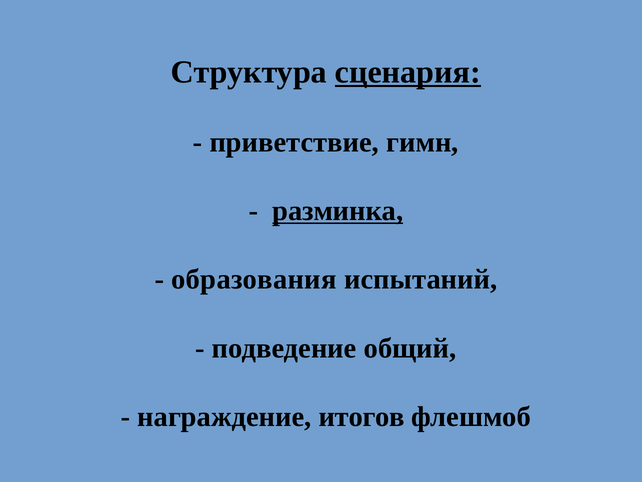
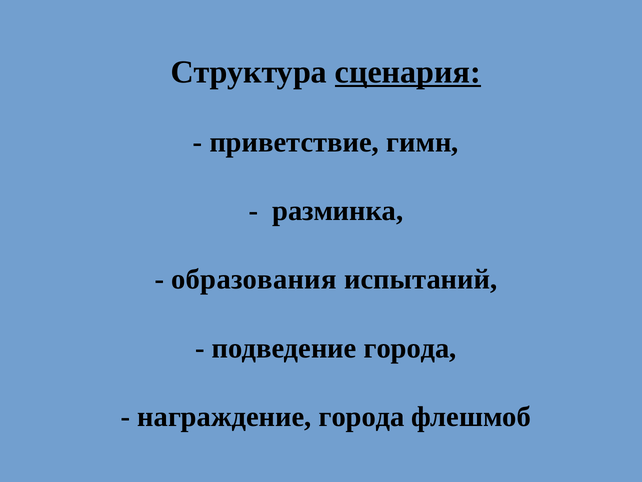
разминка underline: present -> none
подведение общий: общий -> города
награждение итогов: итогов -> города
